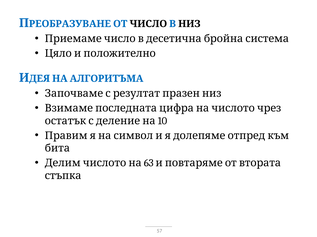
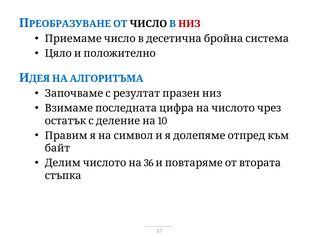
НИЗ colour: black -> red
бита: бита -> байт
63: 63 -> 36
